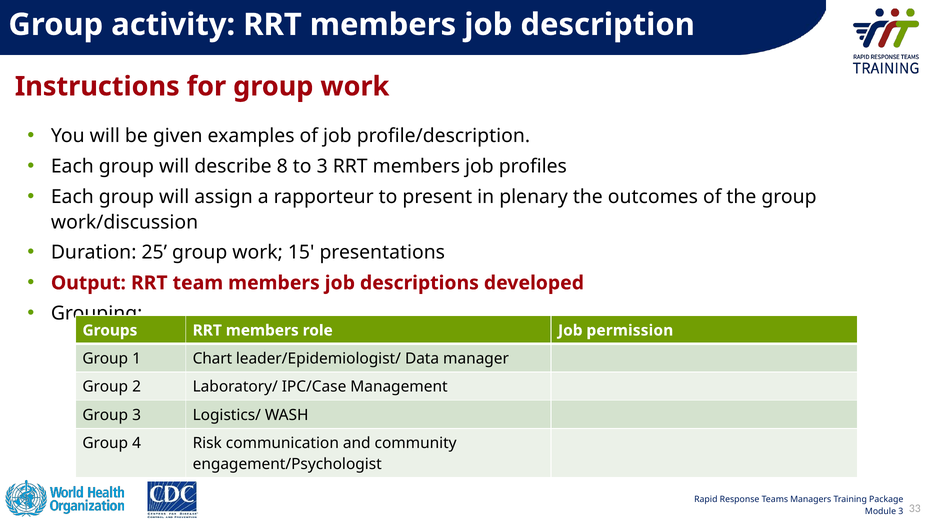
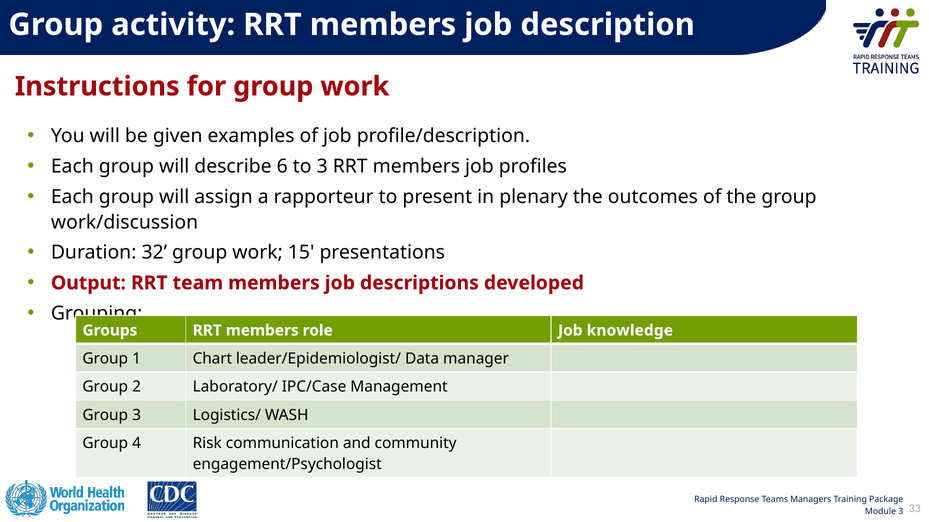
8: 8 -> 6
25: 25 -> 32
permission: permission -> knowledge
